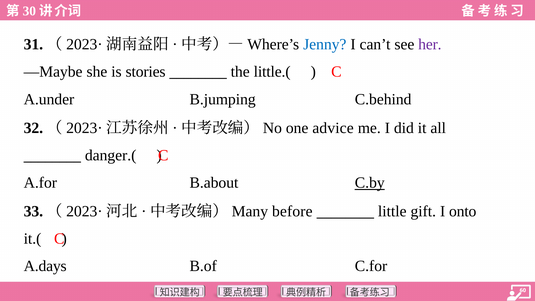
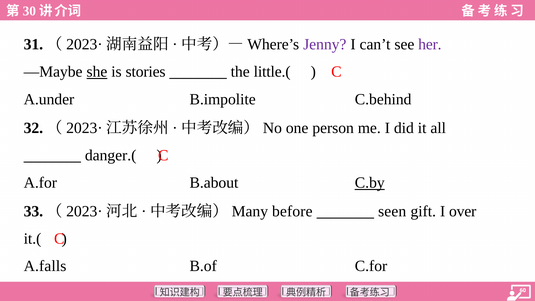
Jenny colour: blue -> purple
she underline: none -> present
B.jumping: B.jumping -> B.impolite
advice: advice -> person
little: little -> seen
onto: onto -> over
A.days: A.days -> A.falls
